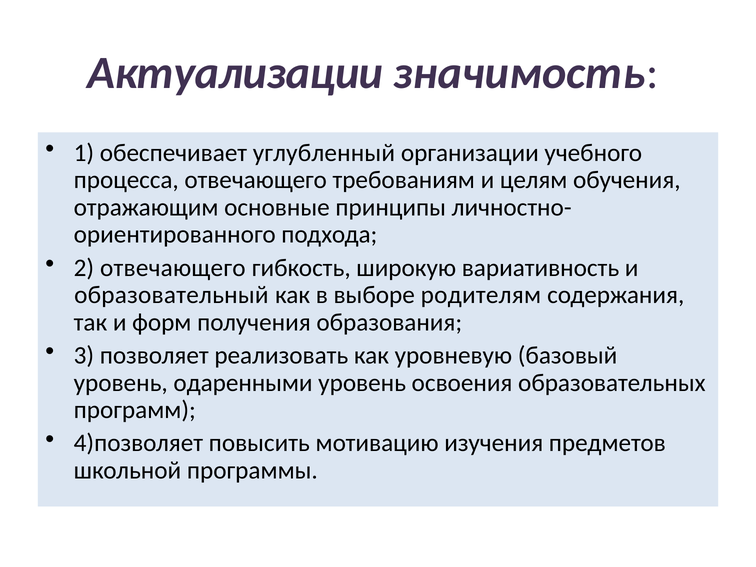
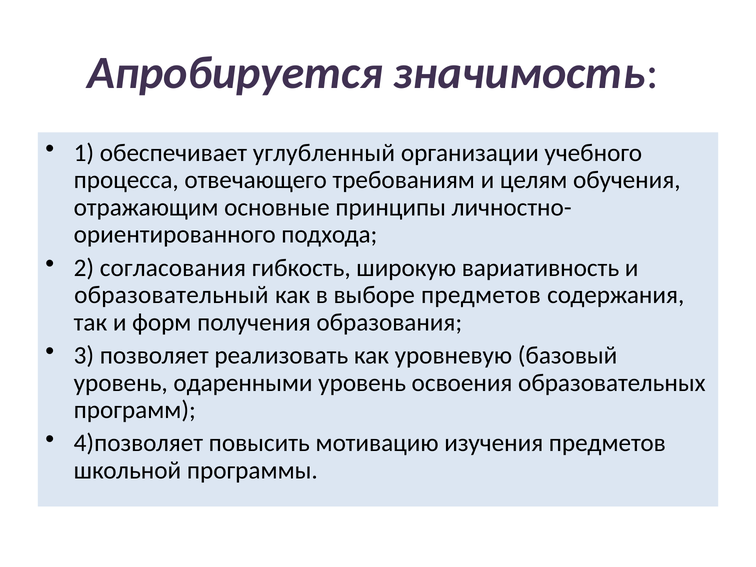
Актуализации: Актуализации -> Апробируется
2 отвечающего: отвечающего -> согласования
выборе родителям: родителям -> предметов
